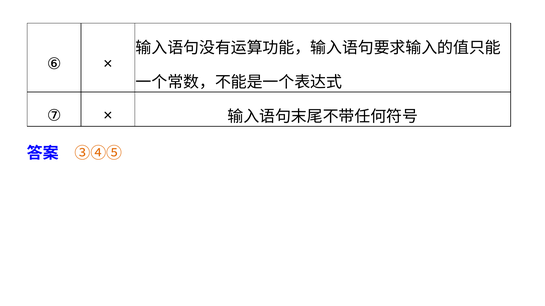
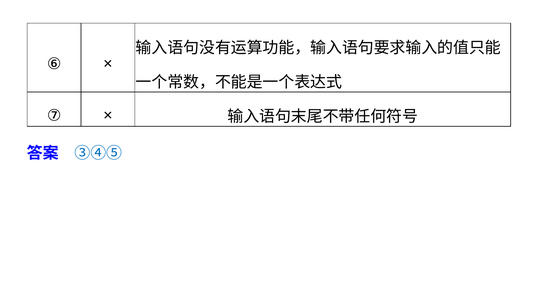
③④⑤ colour: orange -> blue
